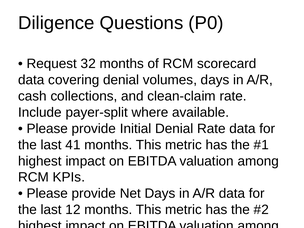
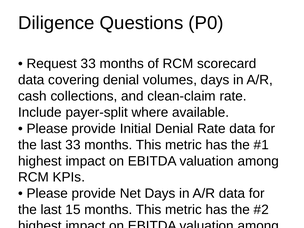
Request 32: 32 -> 33
last 41: 41 -> 33
12: 12 -> 15
